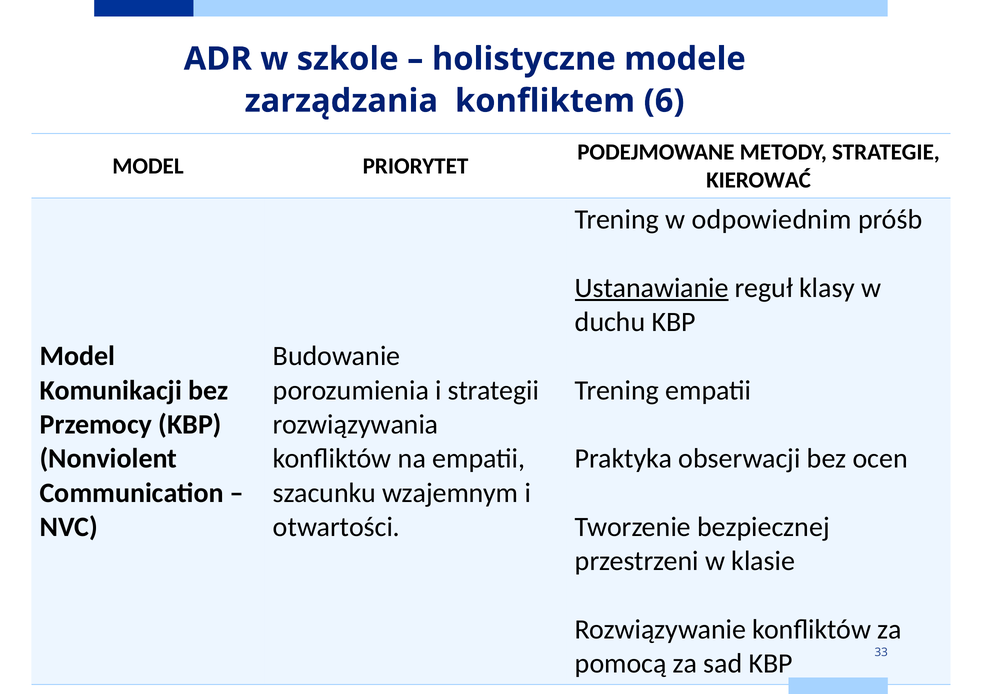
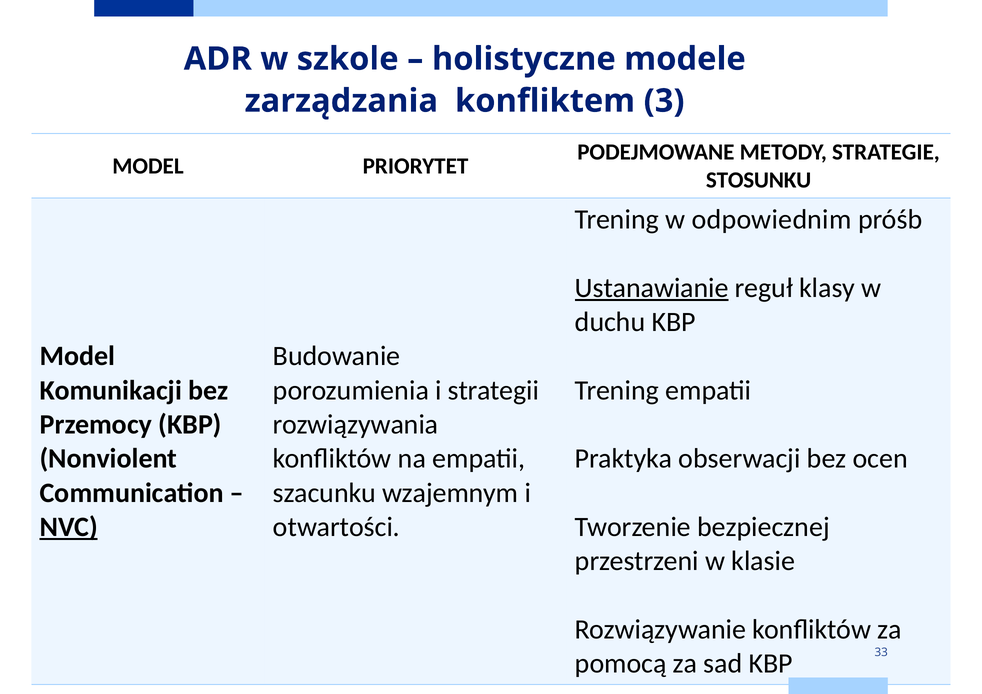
6: 6 -> 3
KIEROWAĆ: KIEROWAĆ -> STOSUNKU
NVC underline: none -> present
